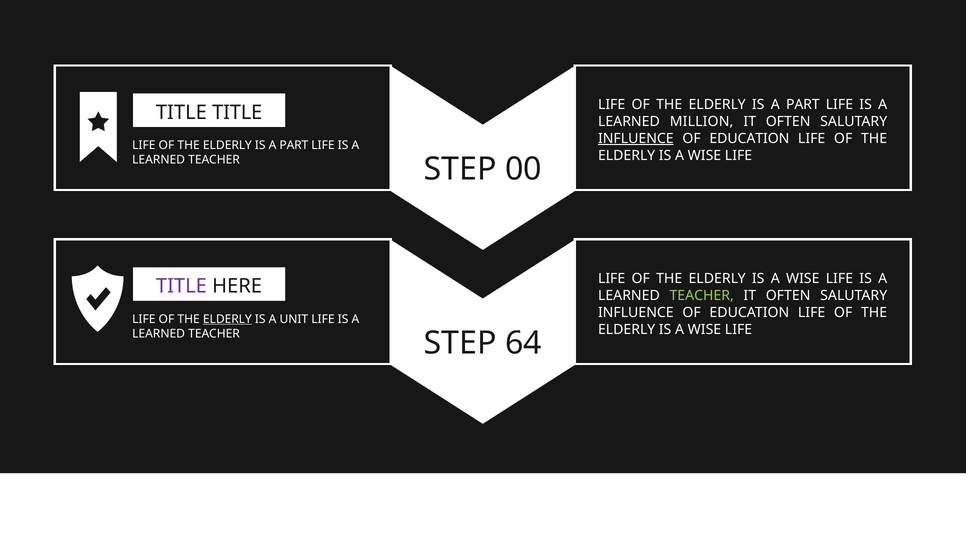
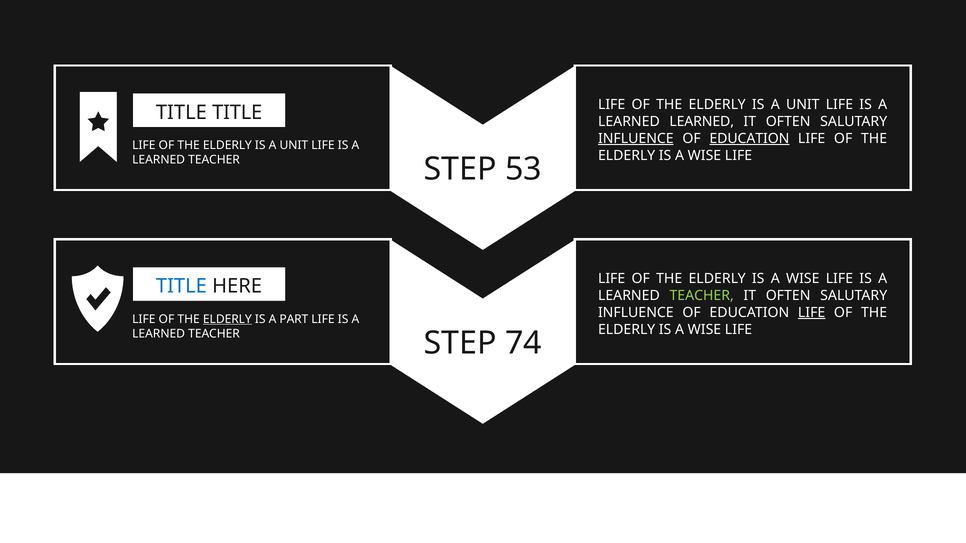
PART at (803, 105): PART -> UNIT
LEARNED MILLION: MILLION -> LEARNED
EDUCATION at (749, 139) underline: none -> present
PART at (294, 145): PART -> UNIT
00: 00 -> 53
TITLE at (181, 286) colour: purple -> blue
LIFE at (812, 313) underline: none -> present
UNIT: UNIT -> PART
64: 64 -> 74
